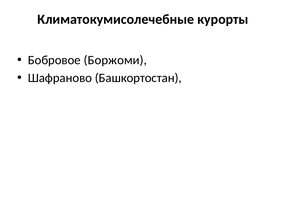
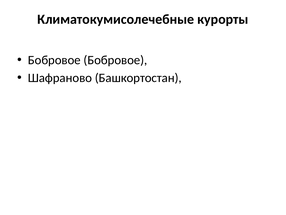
Бобровое Боржоми: Боржоми -> Бобровое
